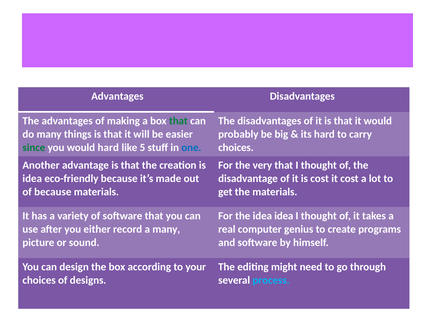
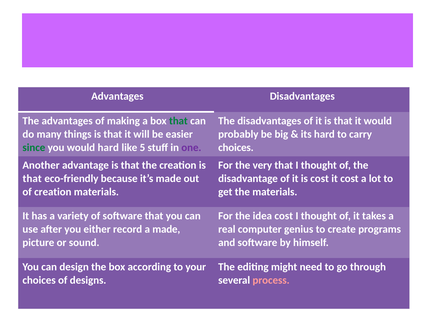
one colour: blue -> purple
idea at (32, 178): idea -> that
of because: because -> creation
idea idea: idea -> cost
a many: many -> made
process colour: light blue -> pink
